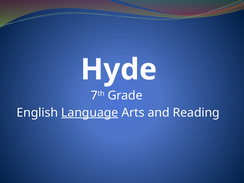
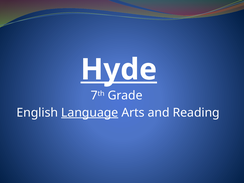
Hyde underline: none -> present
